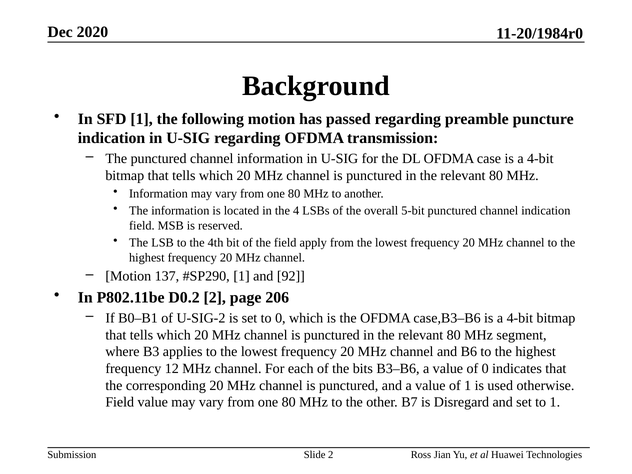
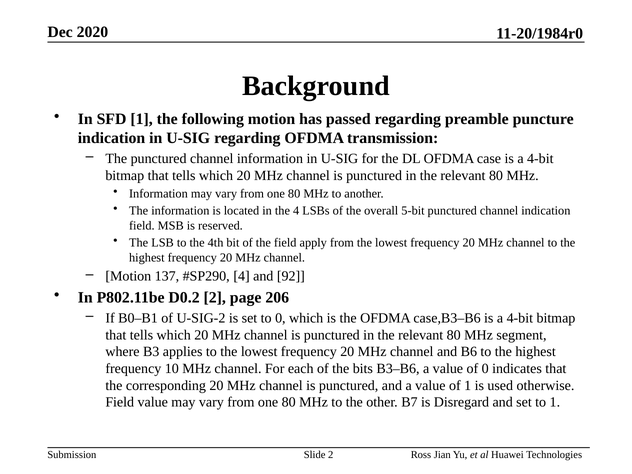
1 at (242, 276): 1 -> 4
12: 12 -> 10
